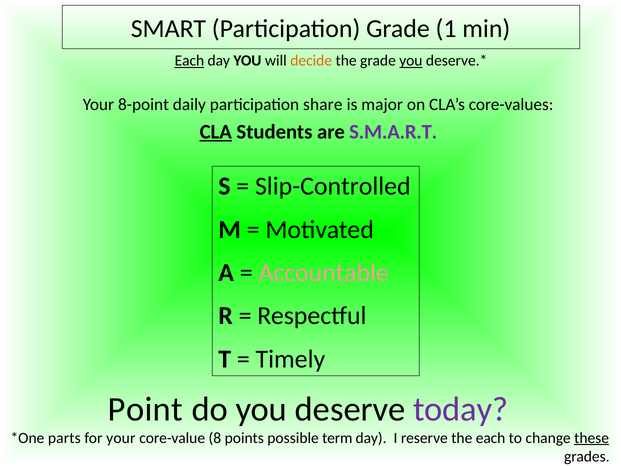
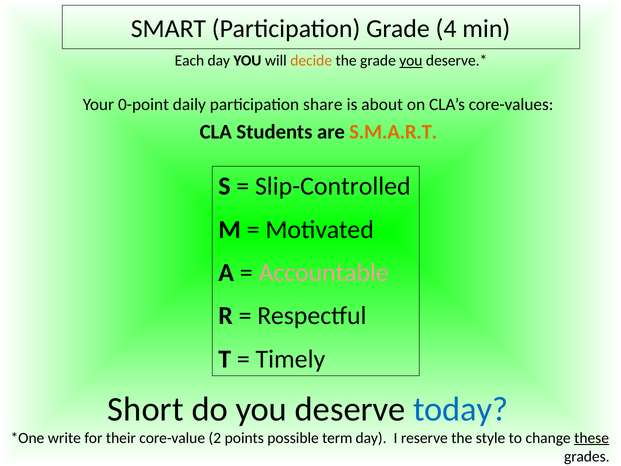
1: 1 -> 4
Each at (189, 61) underline: present -> none
8-point: 8-point -> 0-point
major: major -> about
CLA underline: present -> none
S.M.A.R.T colour: purple -> orange
Point: Point -> Short
today colour: purple -> blue
parts: parts -> write
for your: your -> their
8: 8 -> 2
the each: each -> style
